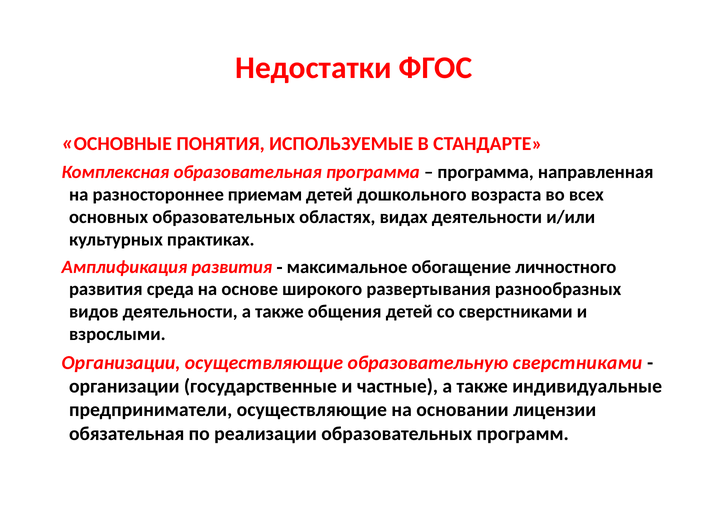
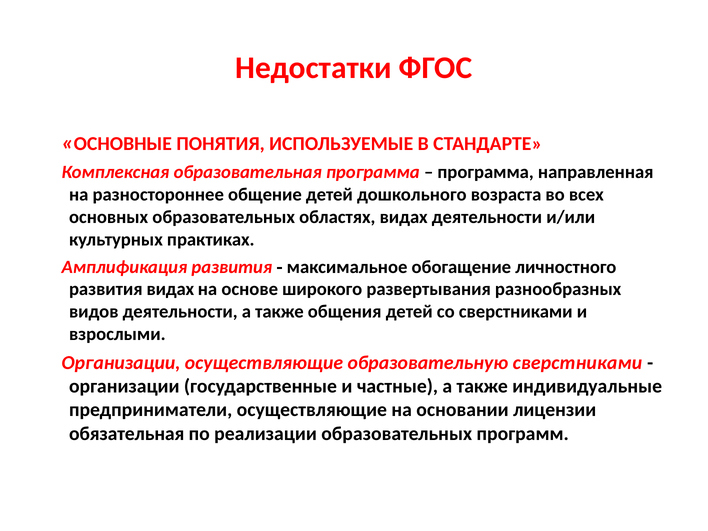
приемам: приемам -> общение
развития среда: среда -> видах
